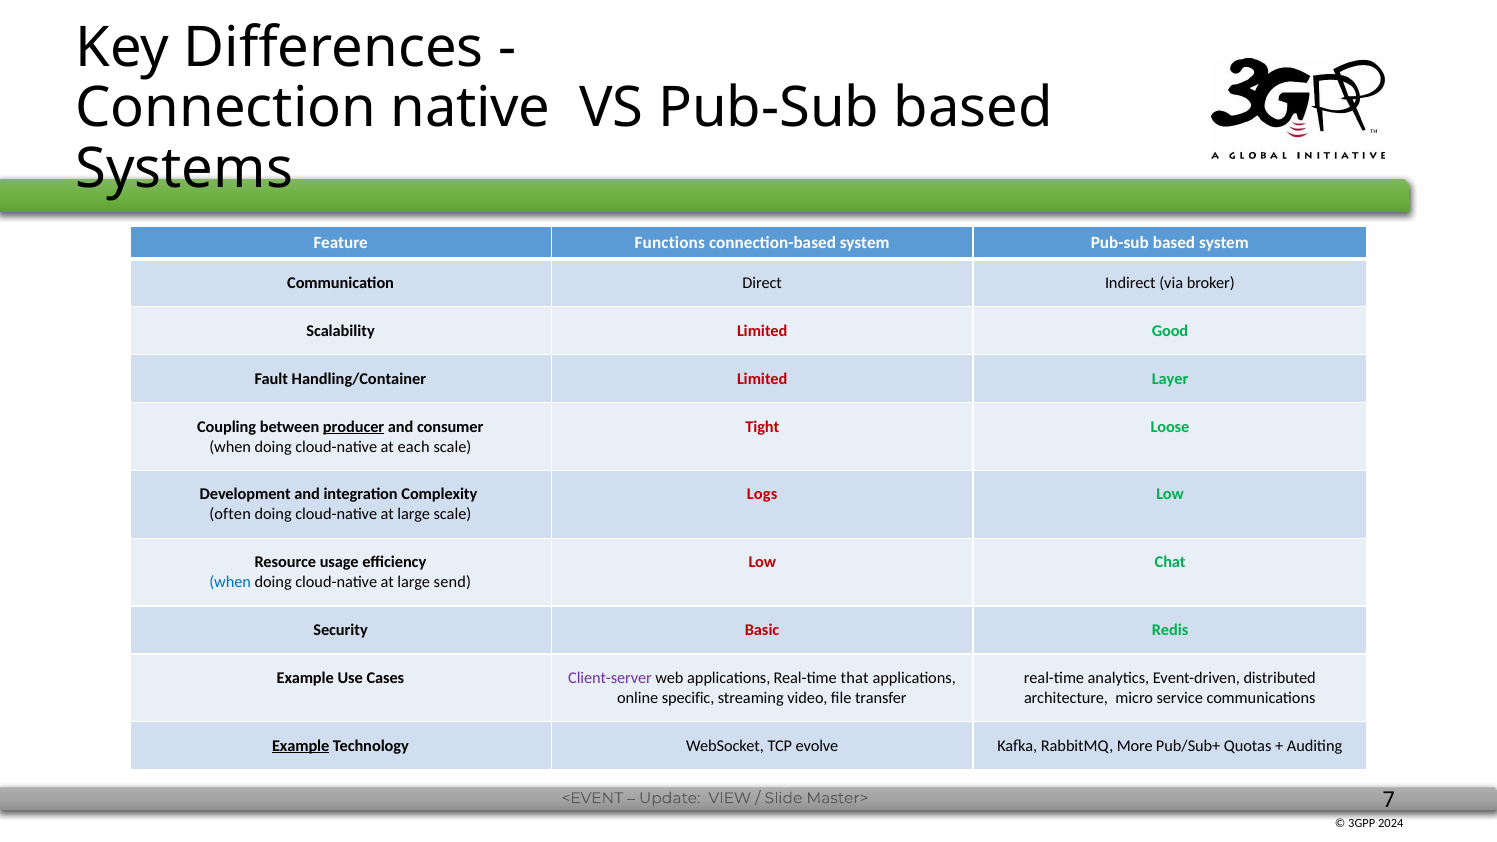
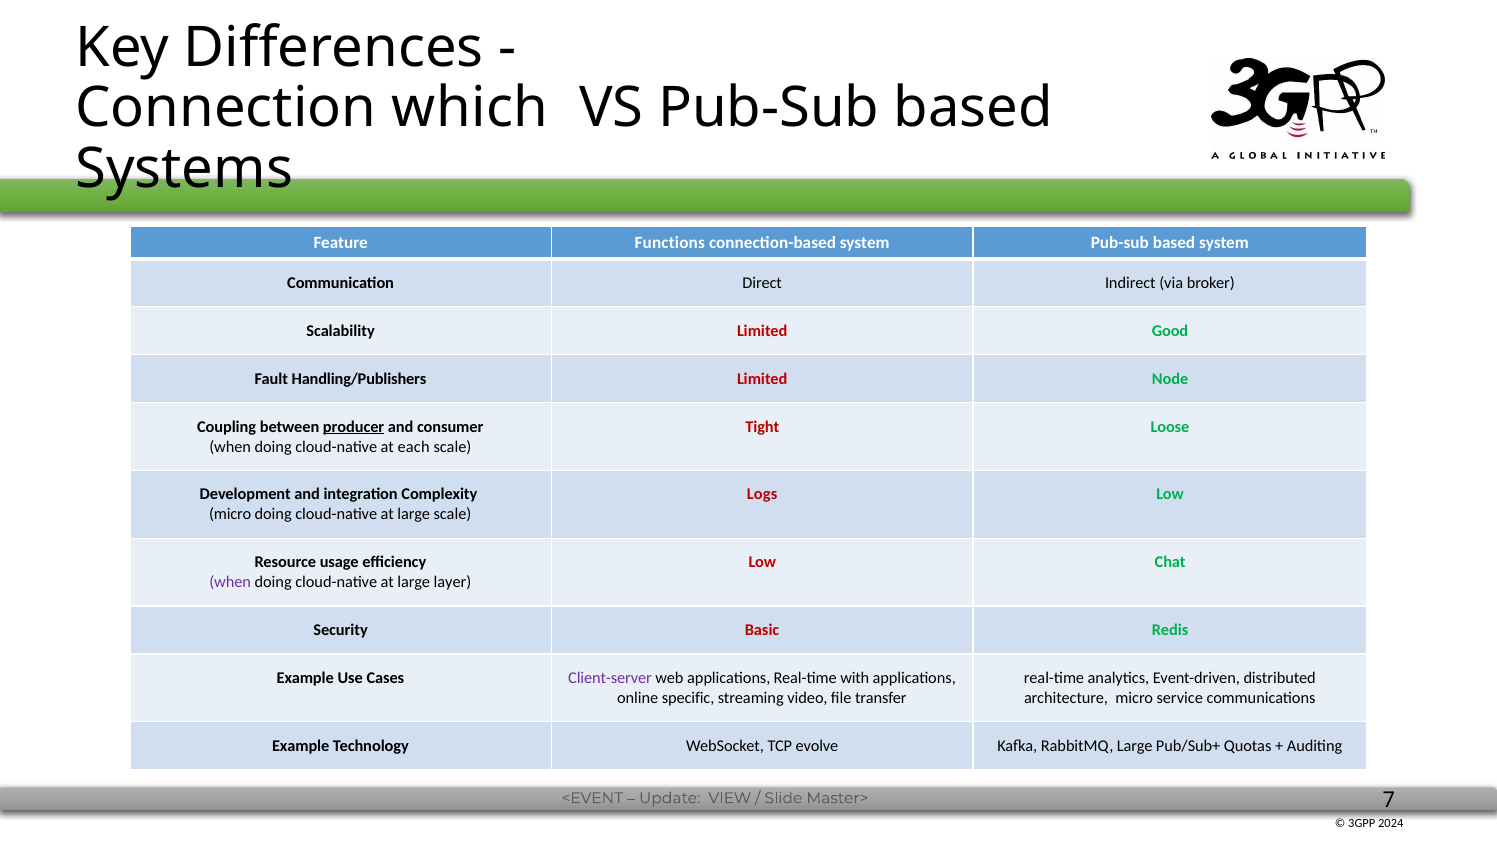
native: native -> which
Handling/Container: Handling/Container -> Handling/Publishers
Layer: Layer -> Node
often at (230, 514): often -> micro
when at (230, 582) colour: blue -> purple
send: send -> layer
that: that -> with
Example at (301, 746) underline: present -> none
RabbitMQ More: More -> Large
